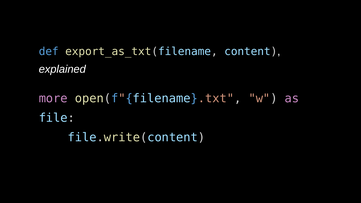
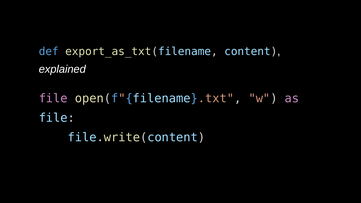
more at (53, 98): more -> file
